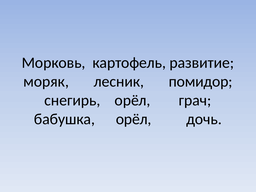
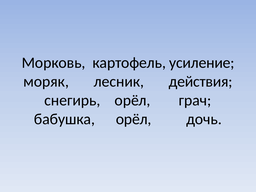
развитие: развитие -> усиление
помидор: помидор -> действия
